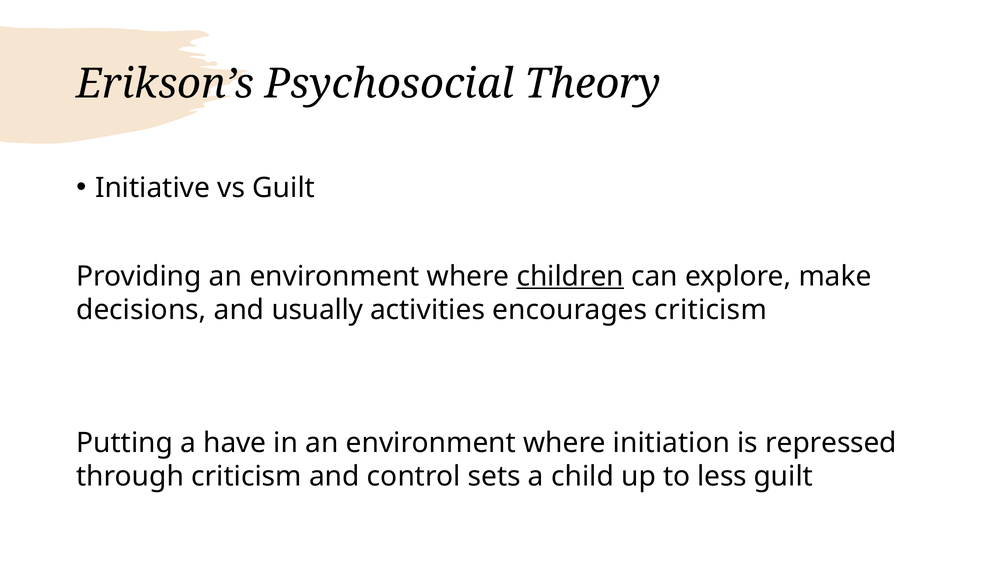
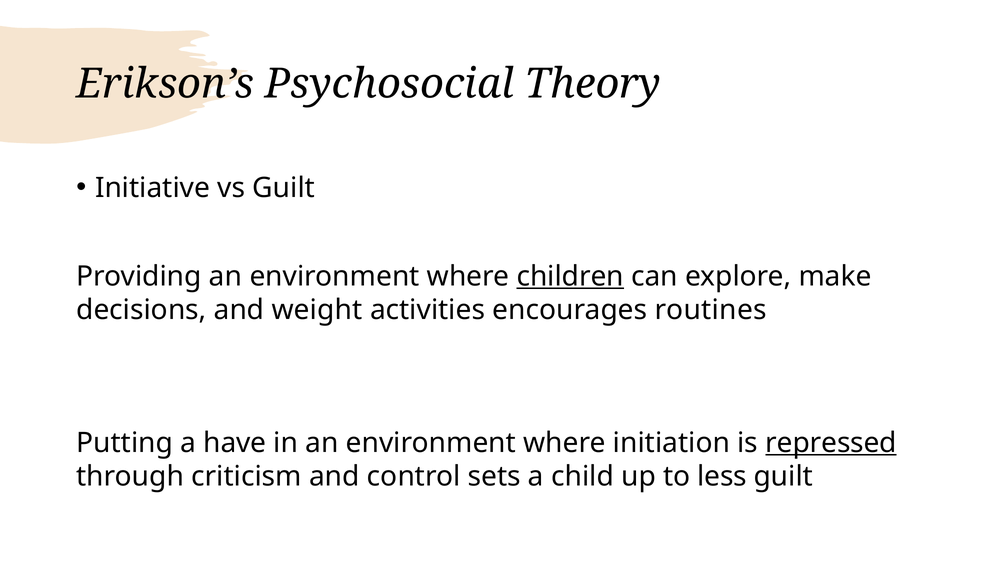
usually: usually -> weight
encourages criticism: criticism -> routines
repressed underline: none -> present
